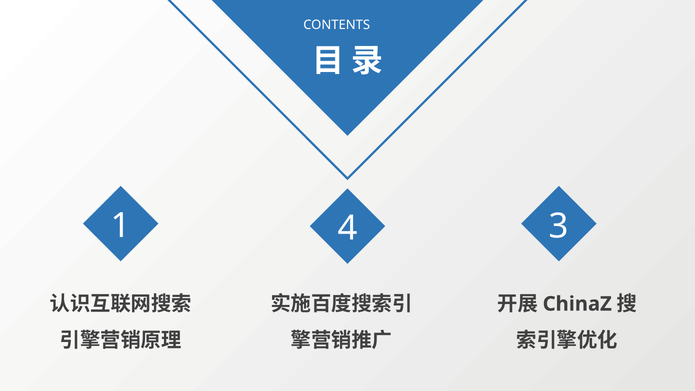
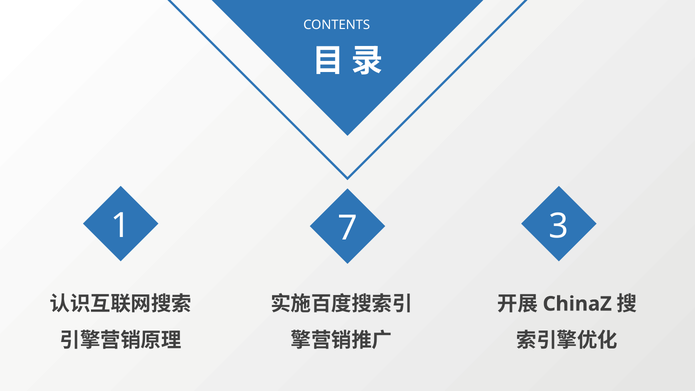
4: 4 -> 7
